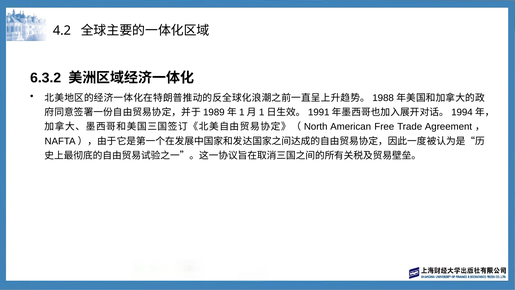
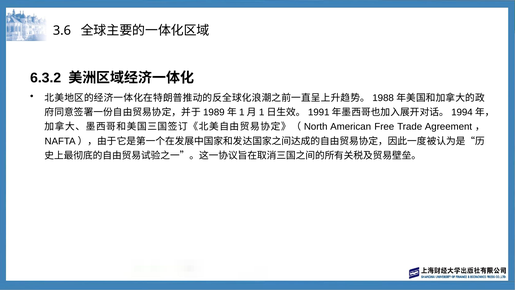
4.2: 4.2 -> 3.6
